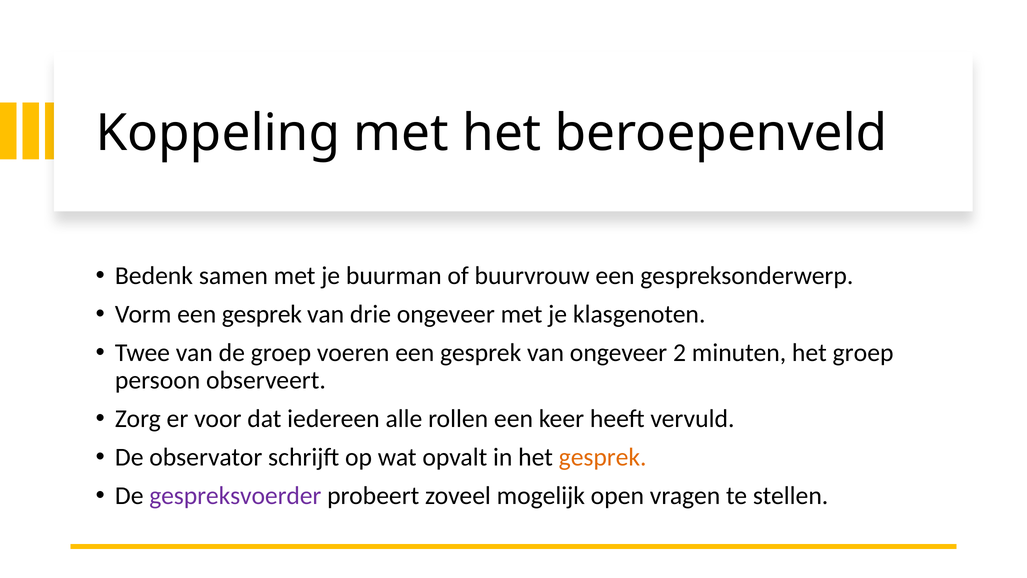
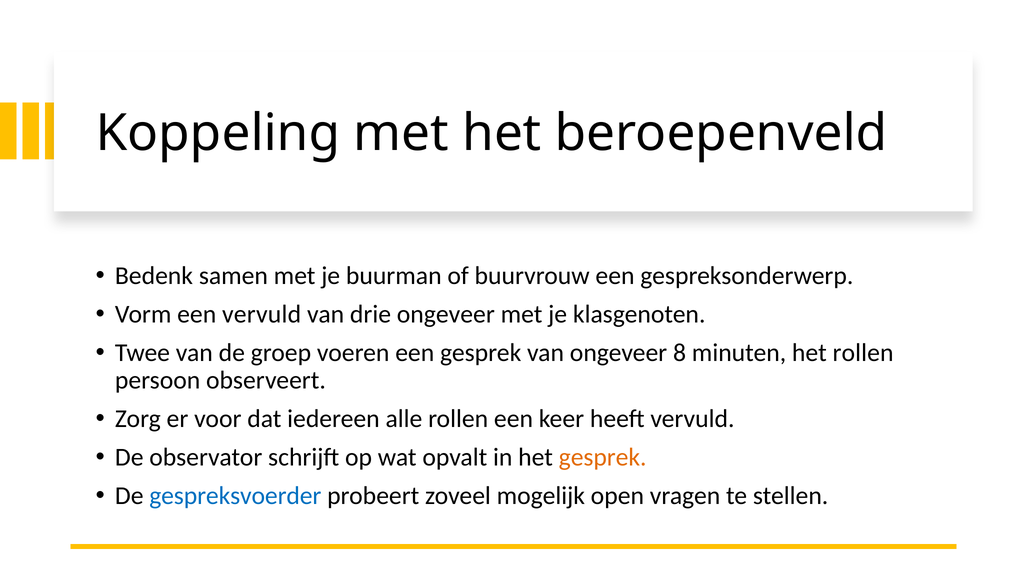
Vorm een gesprek: gesprek -> vervuld
2: 2 -> 8
het groep: groep -> rollen
gespreksvoerder colour: purple -> blue
